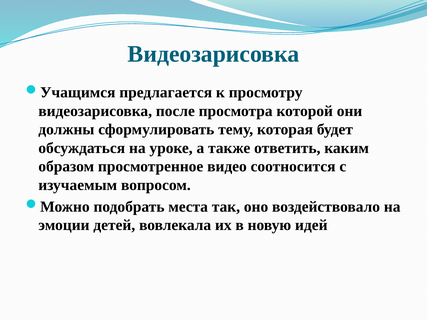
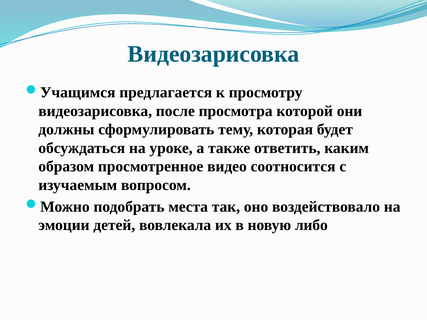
идей: идей -> либо
